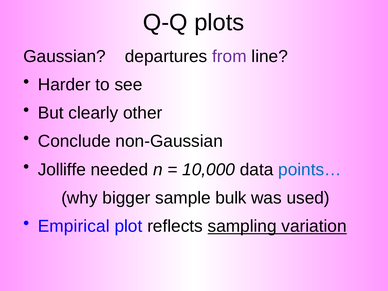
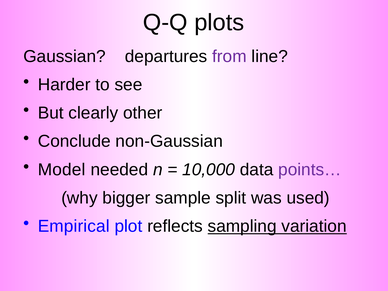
Jolliffe: Jolliffe -> Model
points… colour: blue -> purple
bulk: bulk -> split
